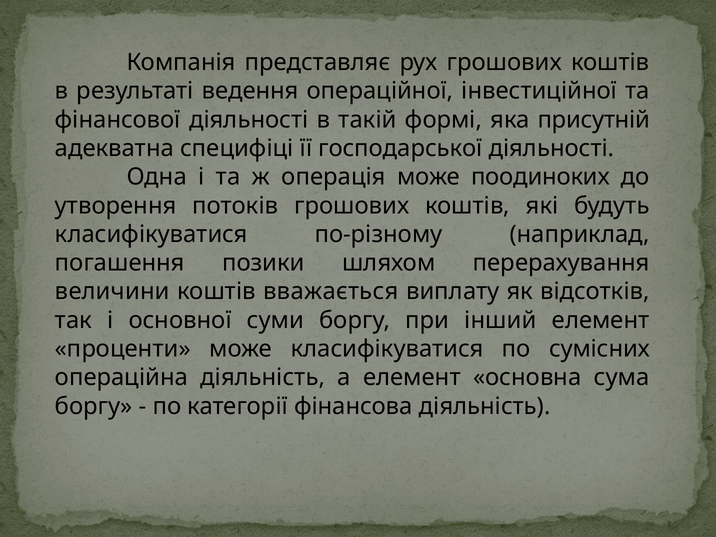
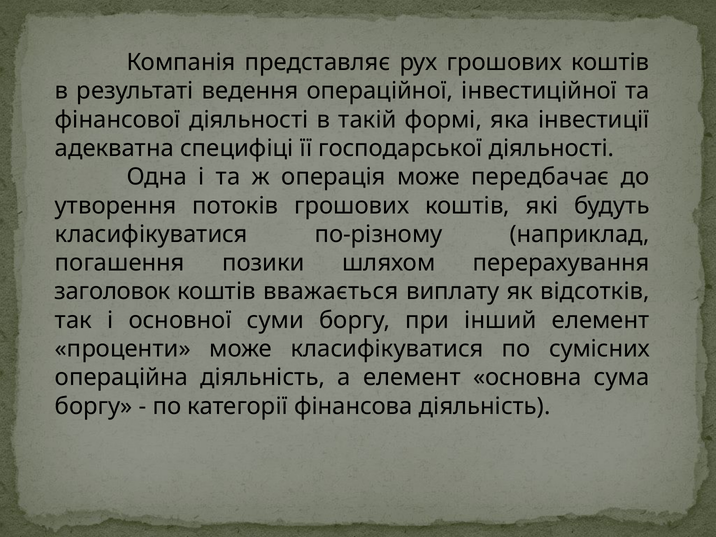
присутній: присутній -> інвестиції
поодиноких: поодиноких -> передбачає
величини: величини -> заголовок
